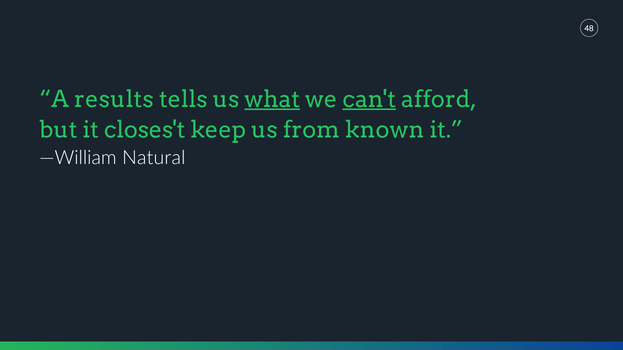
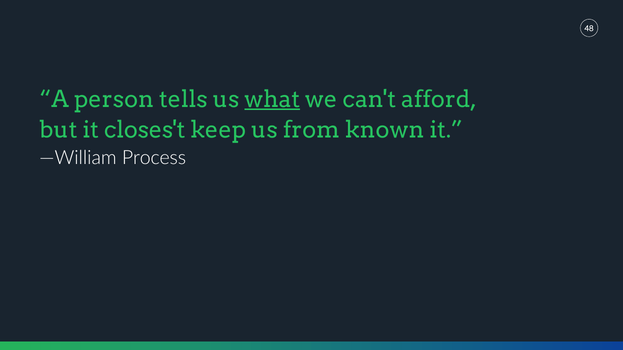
results: results -> person
can't underline: present -> none
Natural: Natural -> Process
